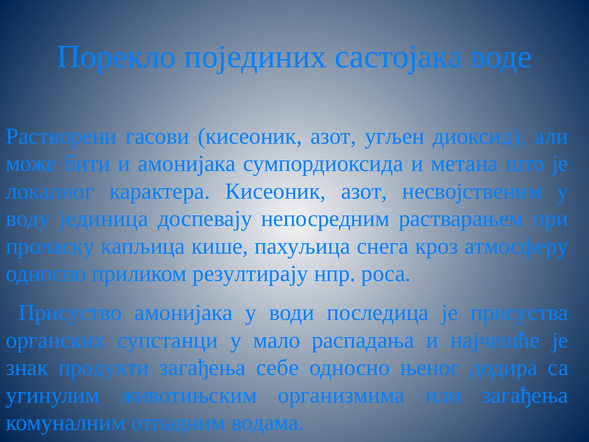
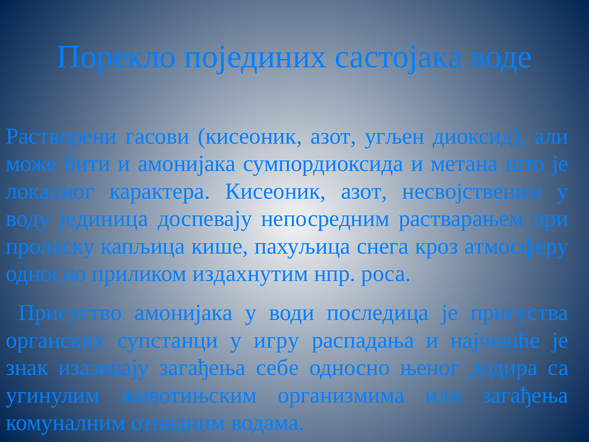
резултирају: резултирају -> издахнутим
мало: мало -> игру
продукти: продукти -> изазивају
